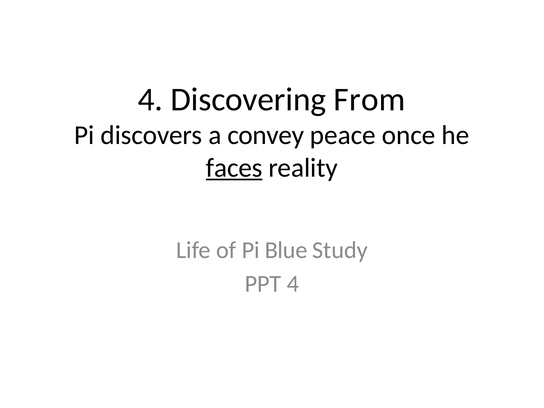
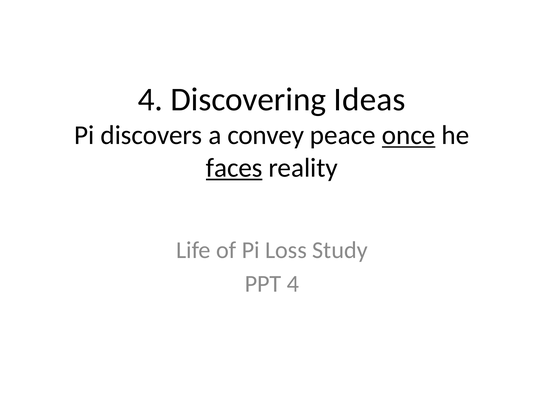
From: From -> Ideas
once underline: none -> present
Blue: Blue -> Loss
